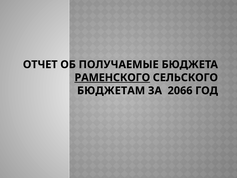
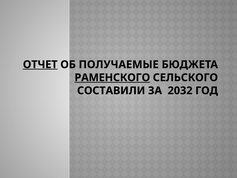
ОТЧЕТ underline: none -> present
БЮДЖЕТАМ: БЮДЖЕТАМ -> СОСТАВИЛИ
2066: 2066 -> 2032
